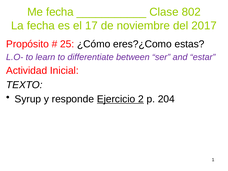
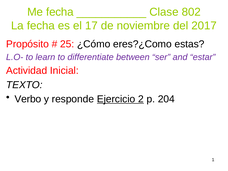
Syrup: Syrup -> Verbo
